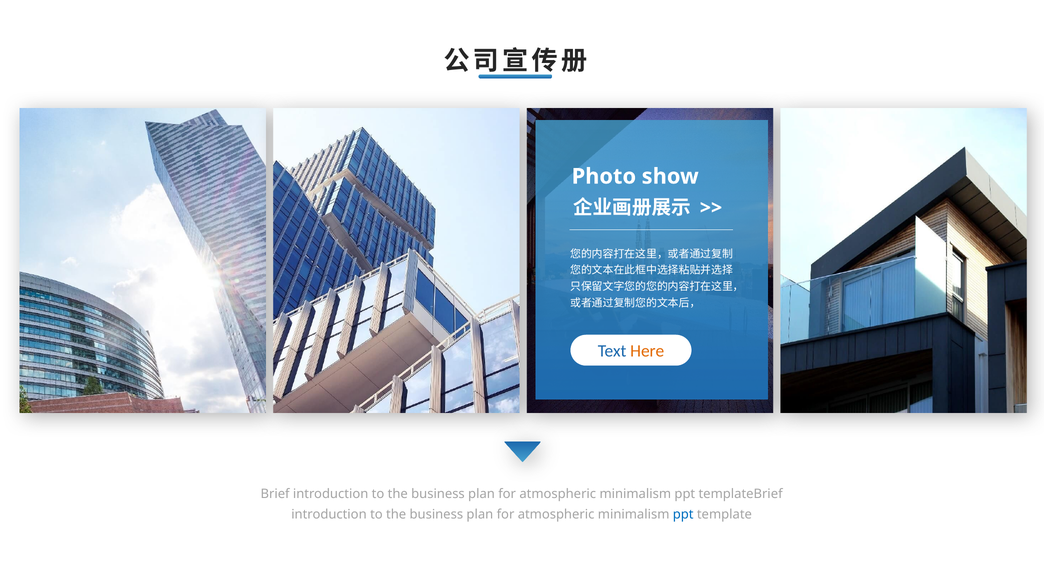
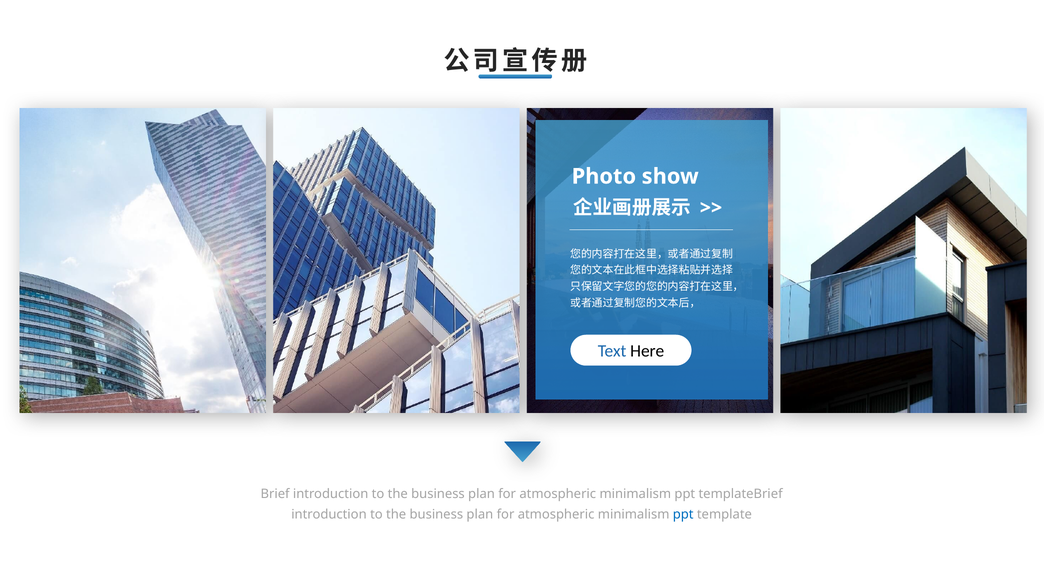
Here colour: orange -> black
